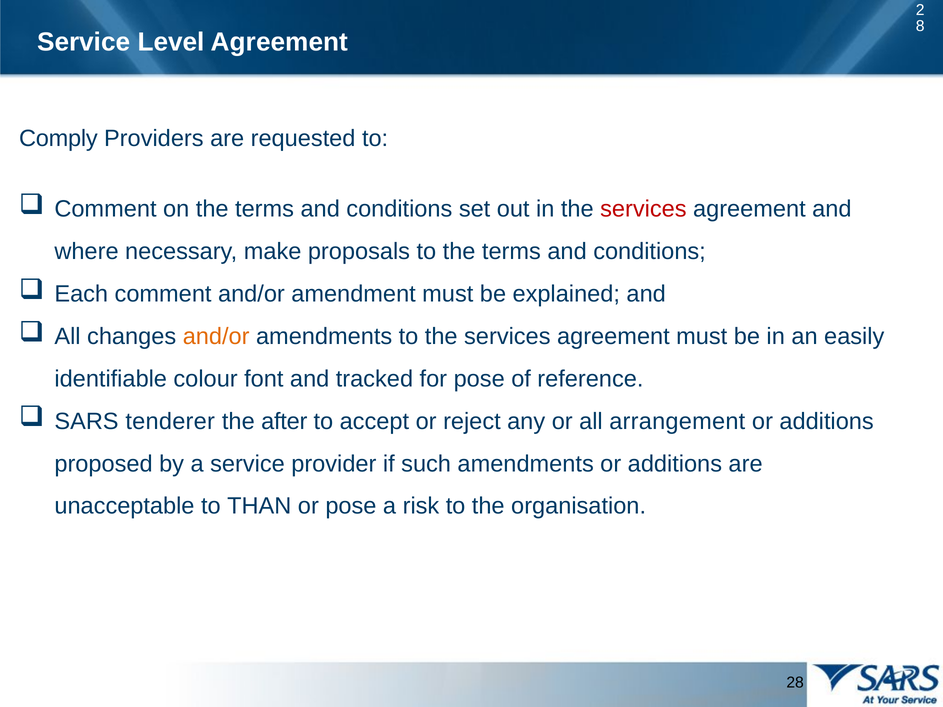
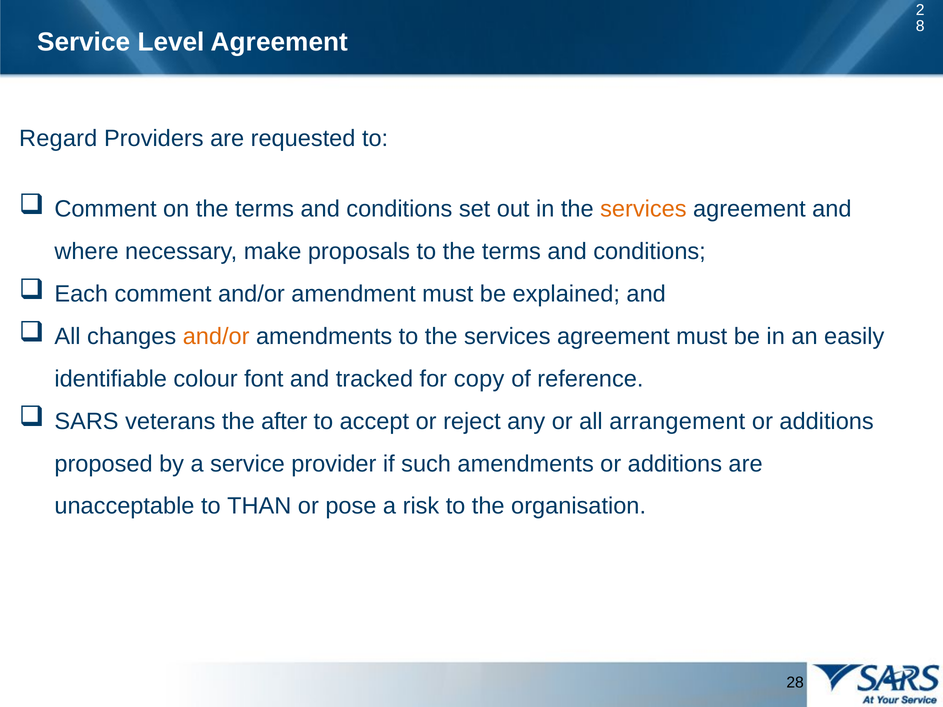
Comply: Comply -> Regard
services at (643, 209) colour: red -> orange
for pose: pose -> copy
tenderer: tenderer -> veterans
